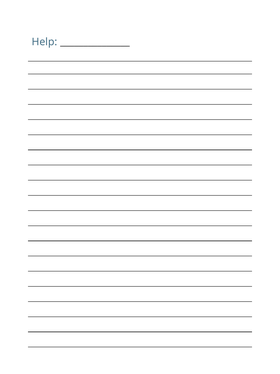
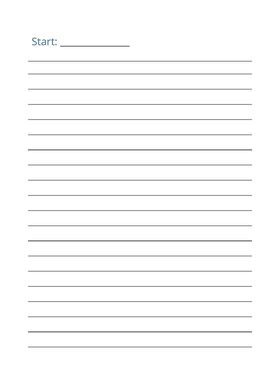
Help: Help -> Start
